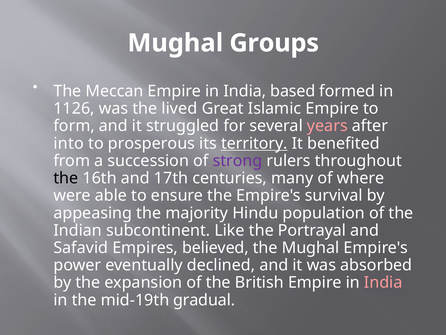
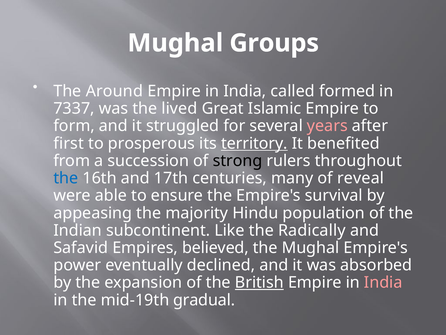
Meccan: Meccan -> Around
based: based -> called
1126: 1126 -> 7337
into: into -> first
strong colour: purple -> black
the at (66, 178) colour: black -> blue
where: where -> reveal
Portrayal: Portrayal -> Radically
British underline: none -> present
